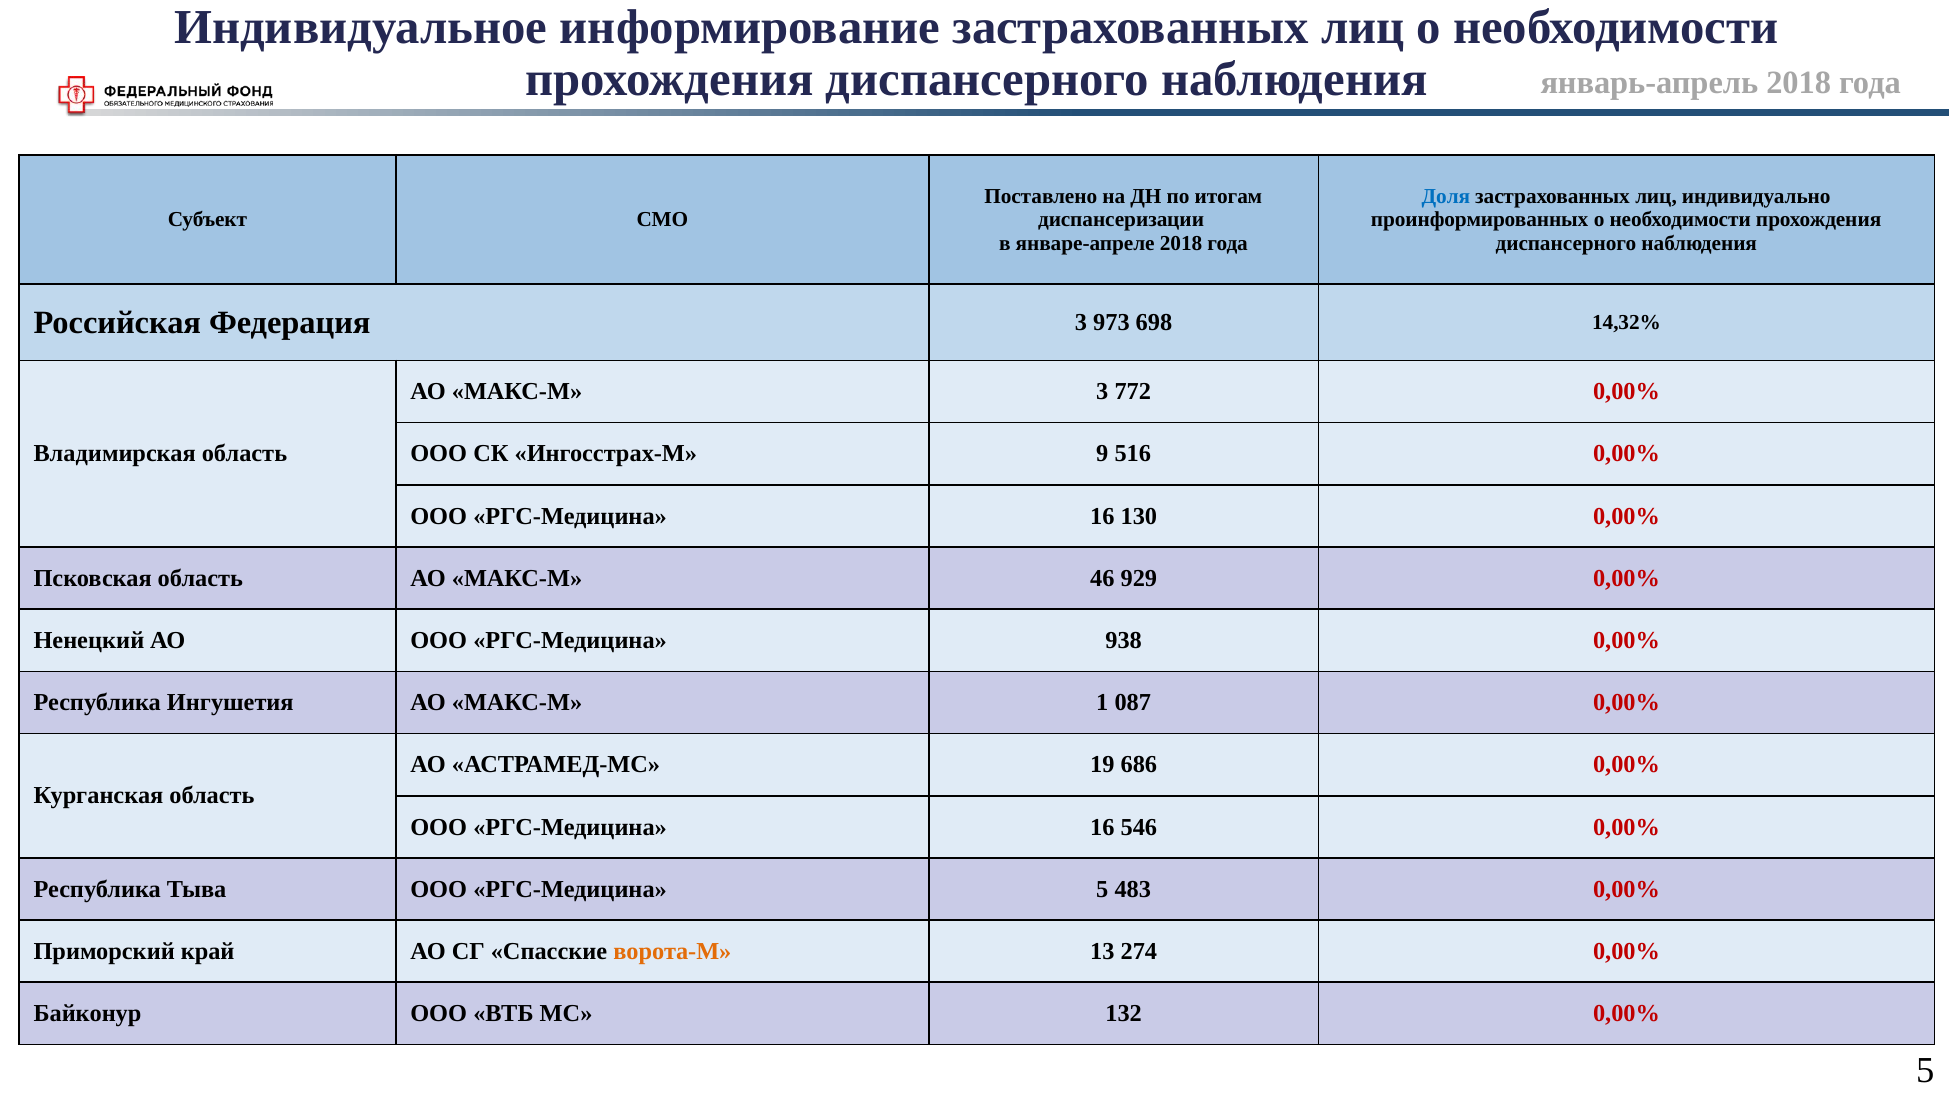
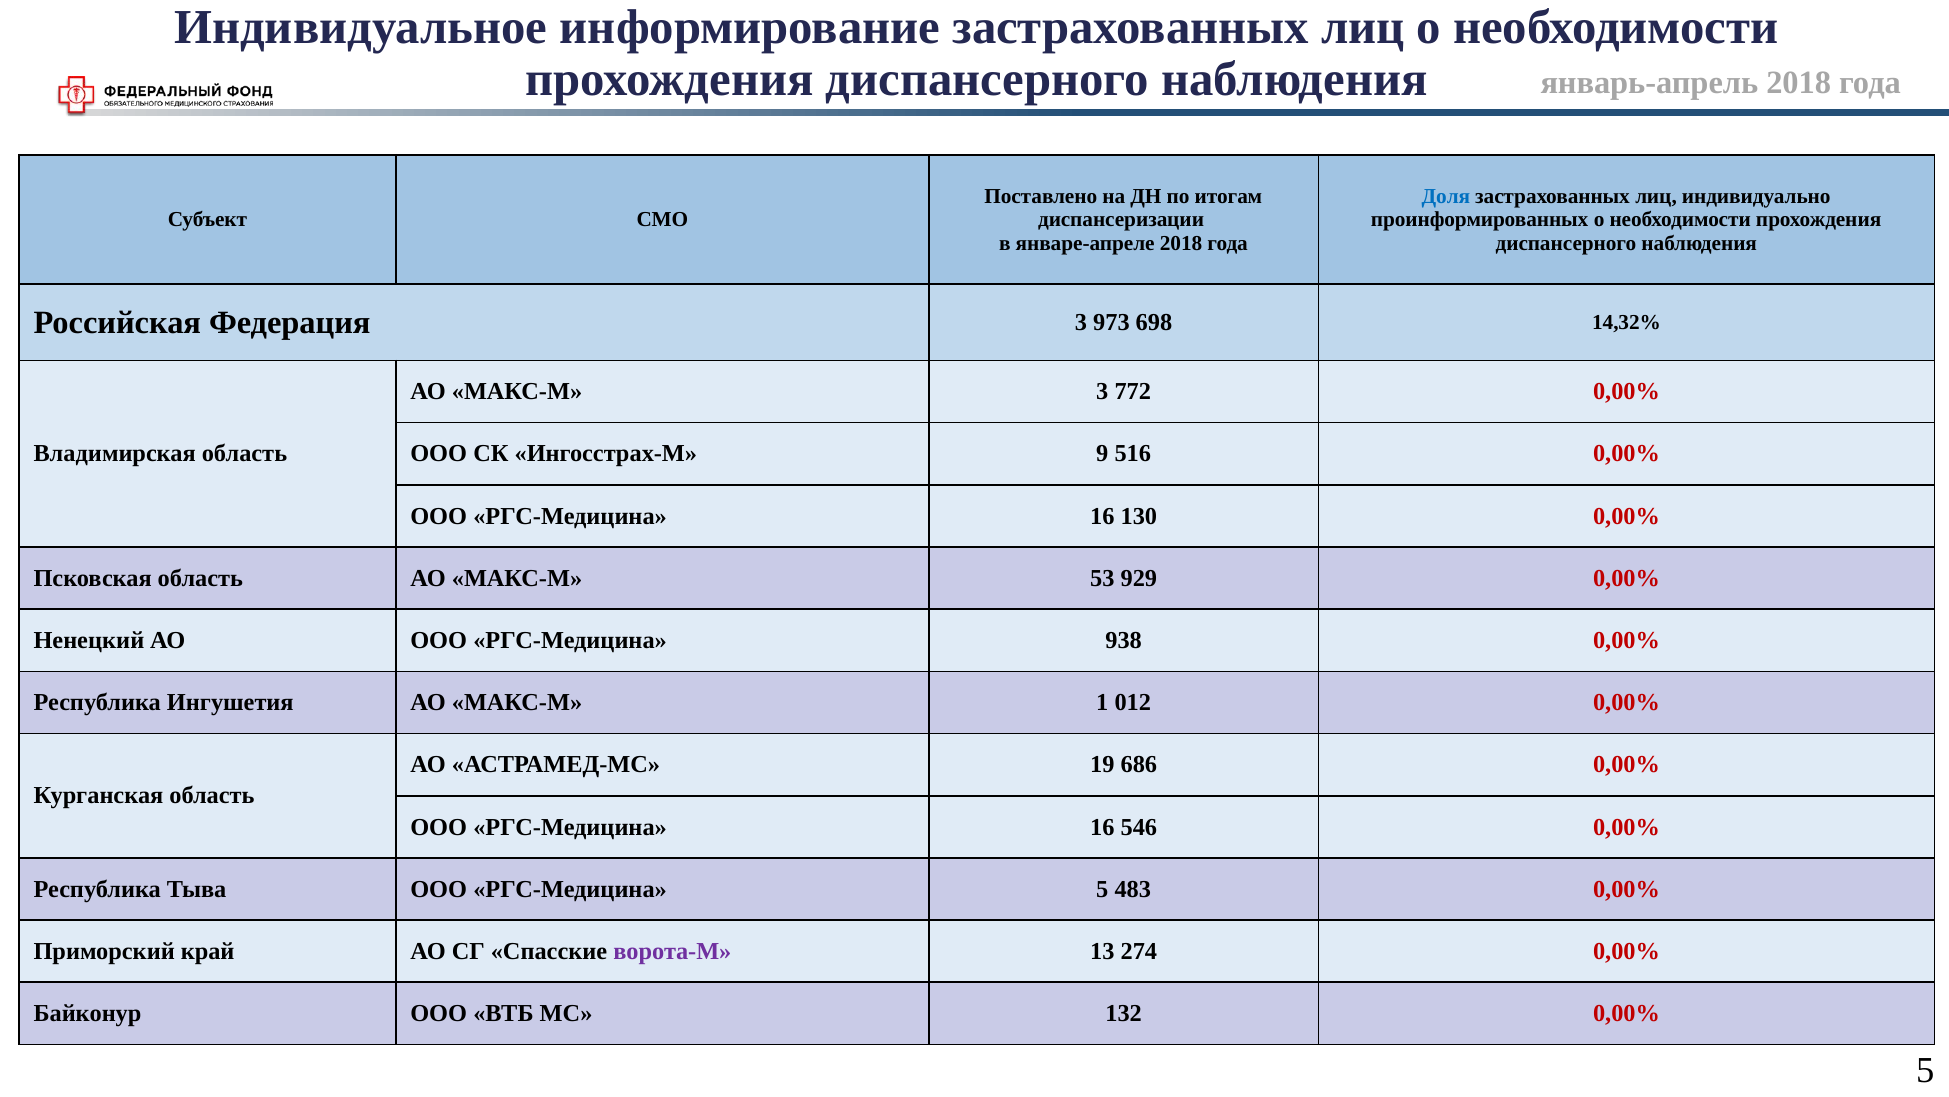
46: 46 -> 53
087: 087 -> 012
ворота-М colour: orange -> purple
